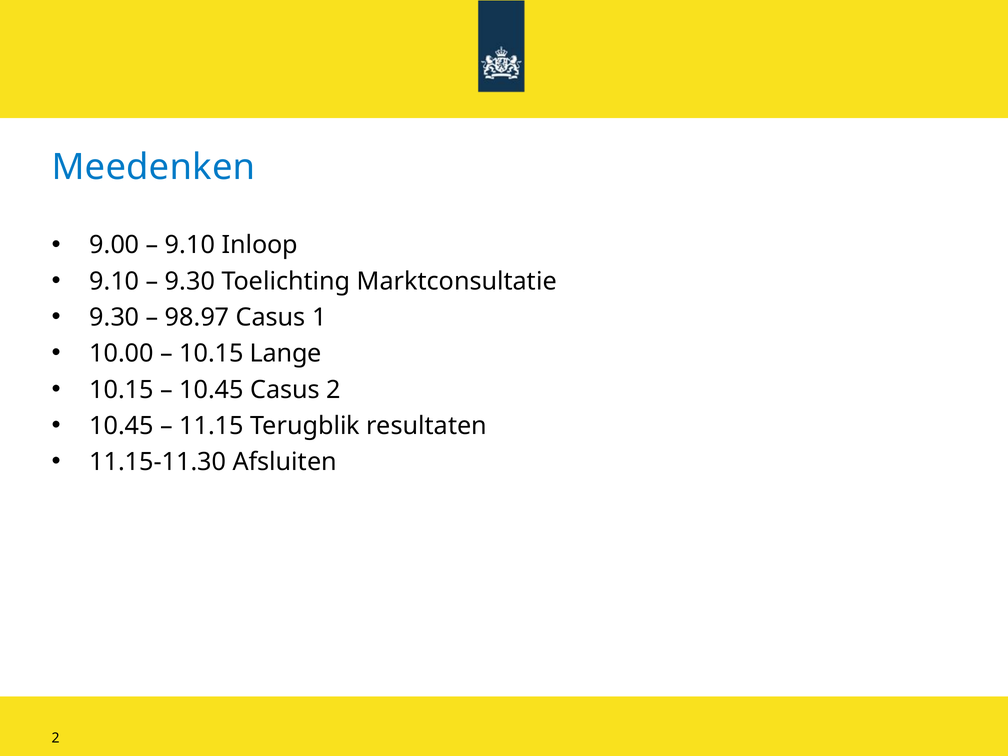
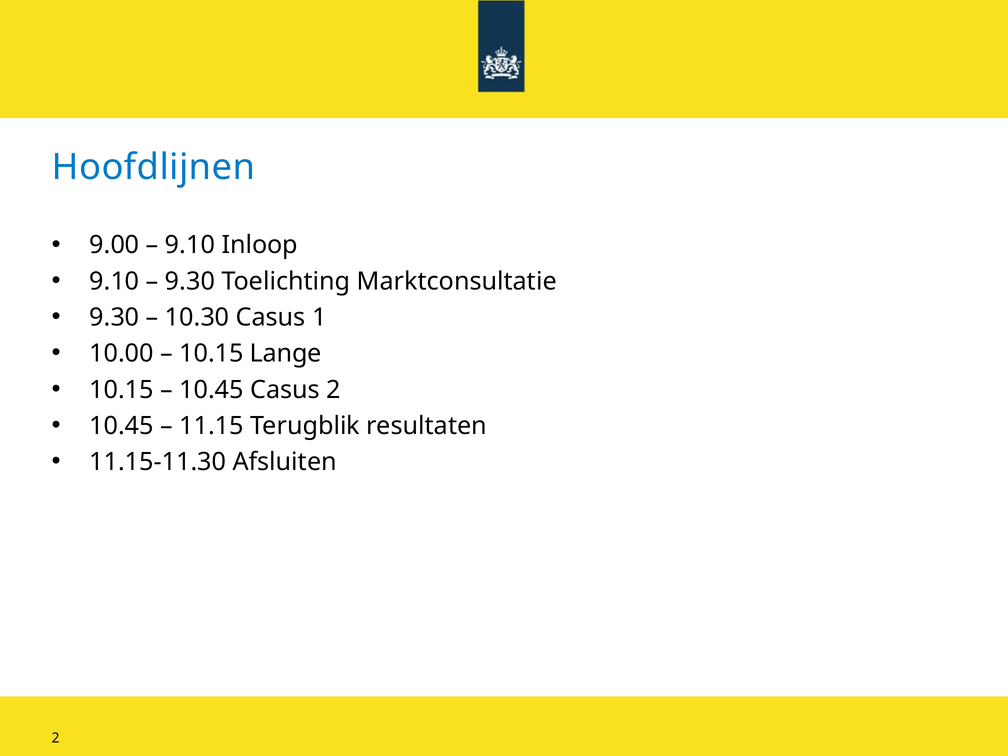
Meedenken: Meedenken -> Hoofdlijnen
98.97: 98.97 -> 10.30
